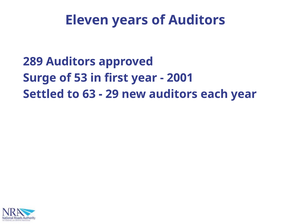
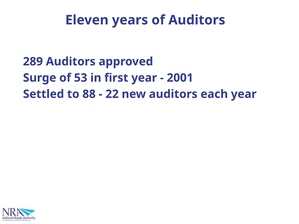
63: 63 -> 88
29: 29 -> 22
